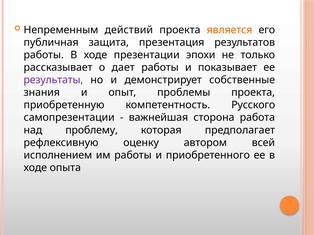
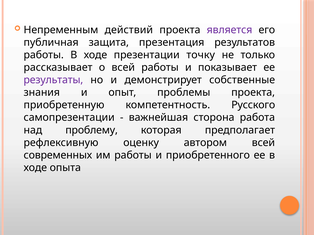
является colour: orange -> purple
эпохи: эпохи -> точку
о дает: дает -> всей
исполнением: исполнением -> современных
